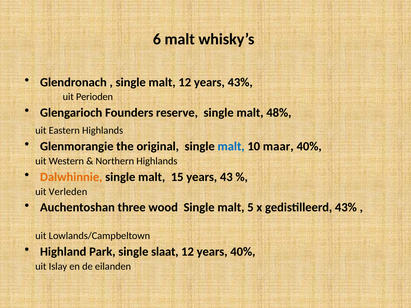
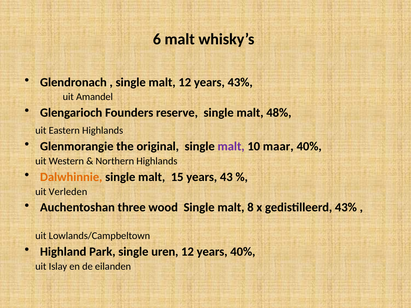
Perioden: Perioden -> Amandel
malt at (231, 146) colour: blue -> purple
5: 5 -> 8
slaat: slaat -> uren
